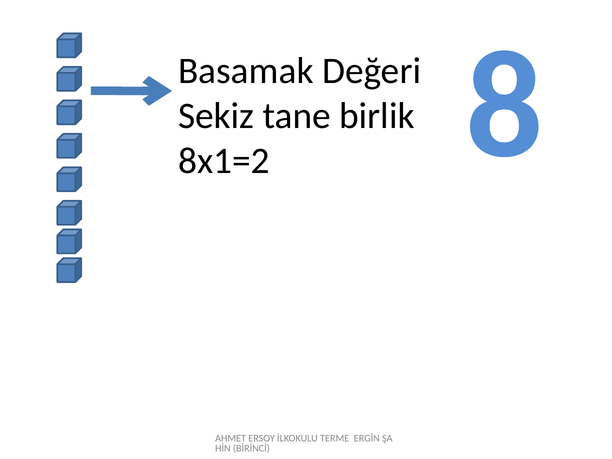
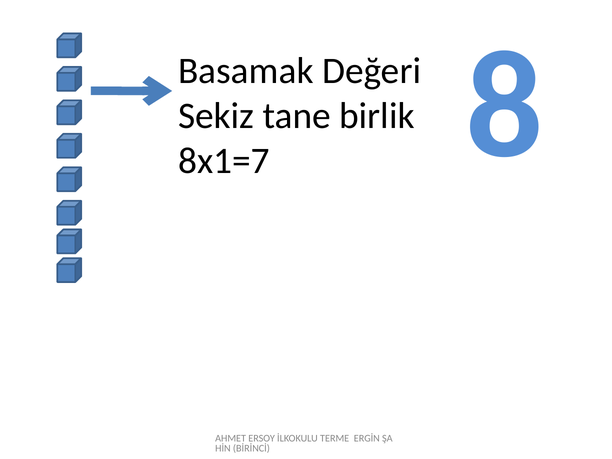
8x1=2: 8x1=2 -> 8x1=7
